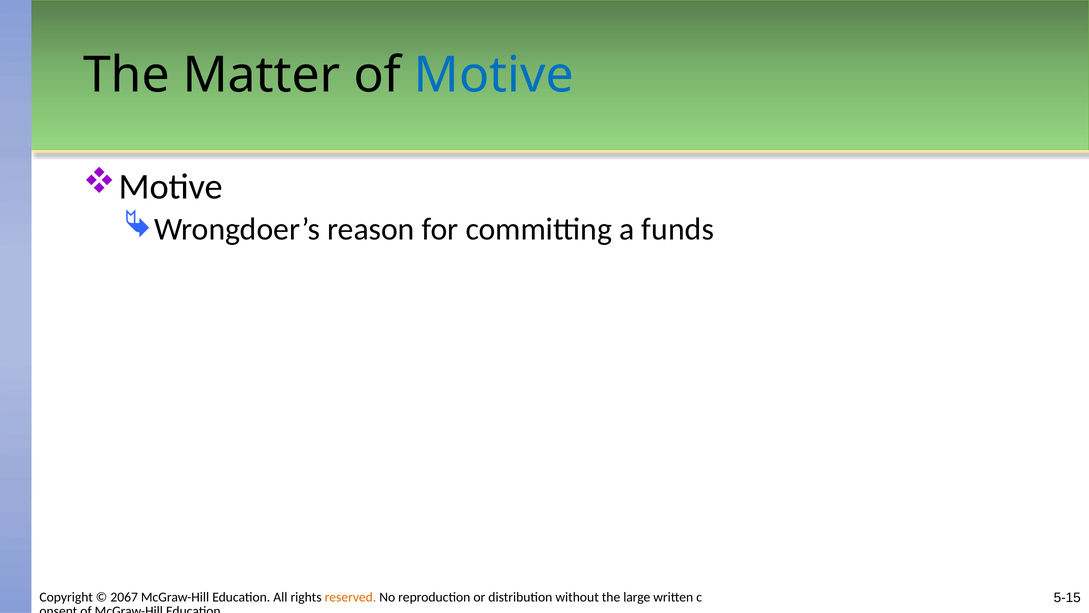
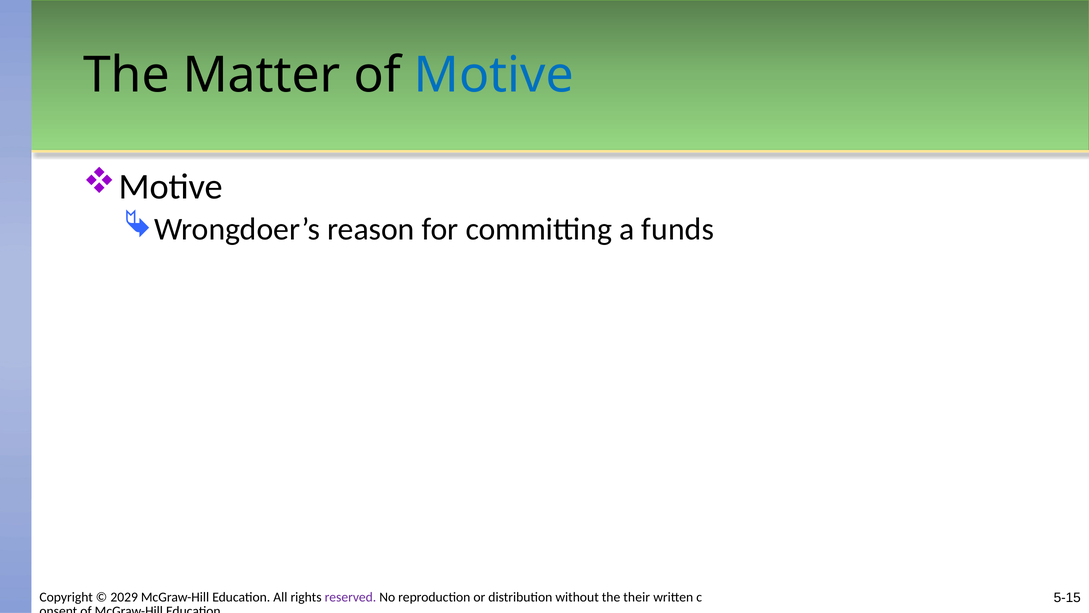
2067: 2067 -> 2029
reserved colour: orange -> purple
large: large -> their
